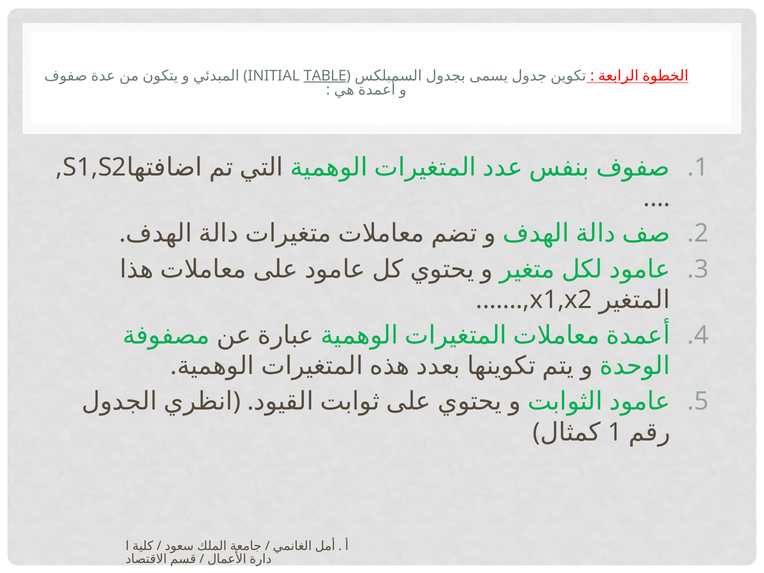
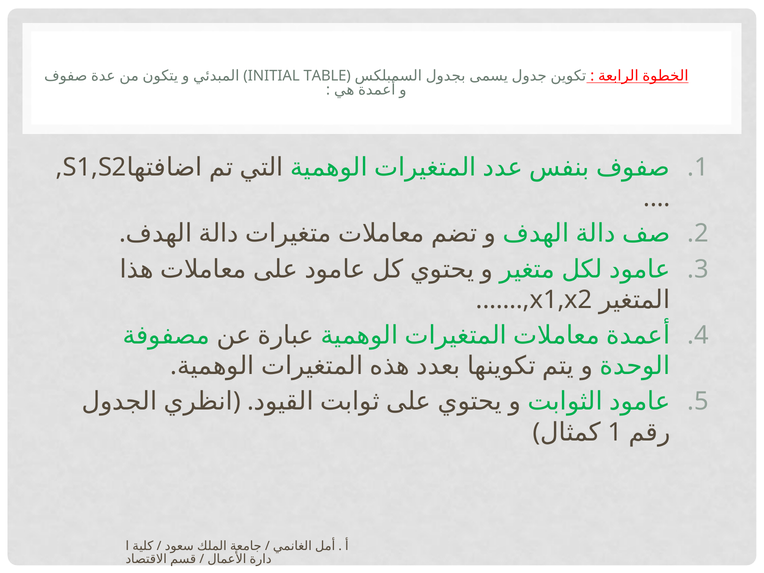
TABLE underline: present -> none
